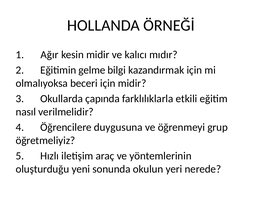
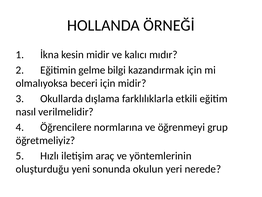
Ağır: Ağır -> İkna
çapında: çapında -> dışlama
duygusuna: duygusuna -> normlarına
